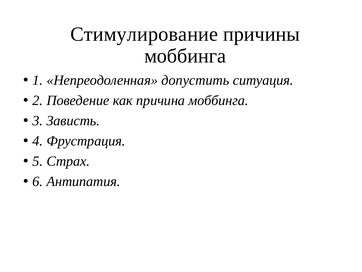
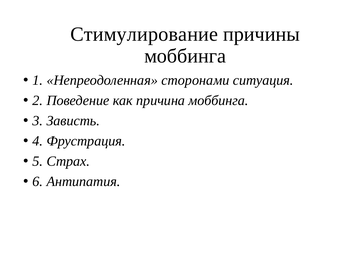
допустить: допустить -> сторонами
